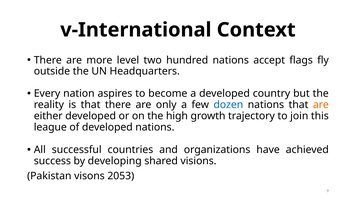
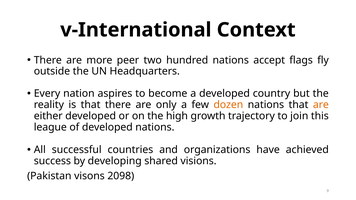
level: level -> peer
dozen colour: blue -> orange
2053: 2053 -> 2098
